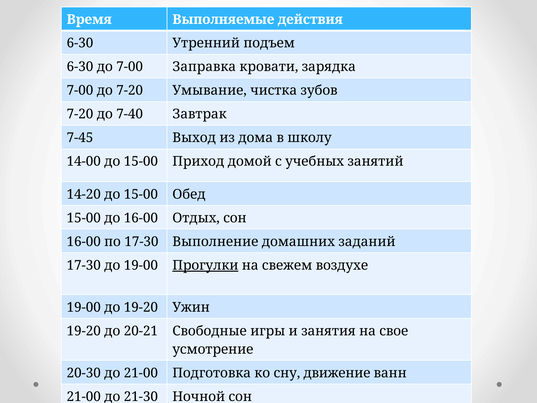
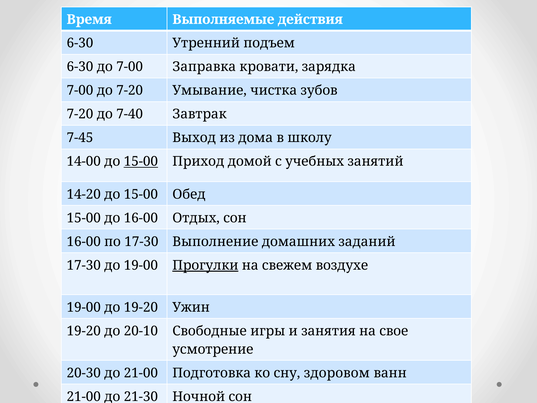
15-00 at (141, 161) underline: none -> present
20-21: 20-21 -> 20-10
движение: движение -> здоровом
